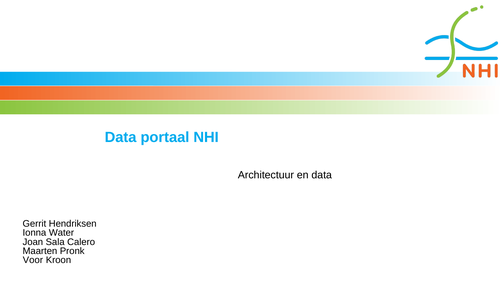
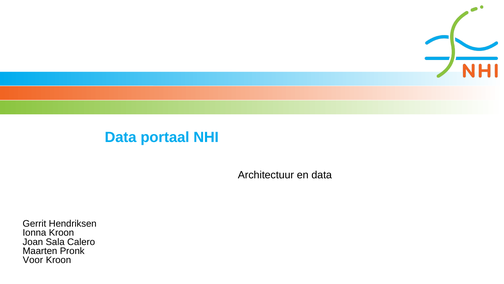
Ionna Water: Water -> Kroon
